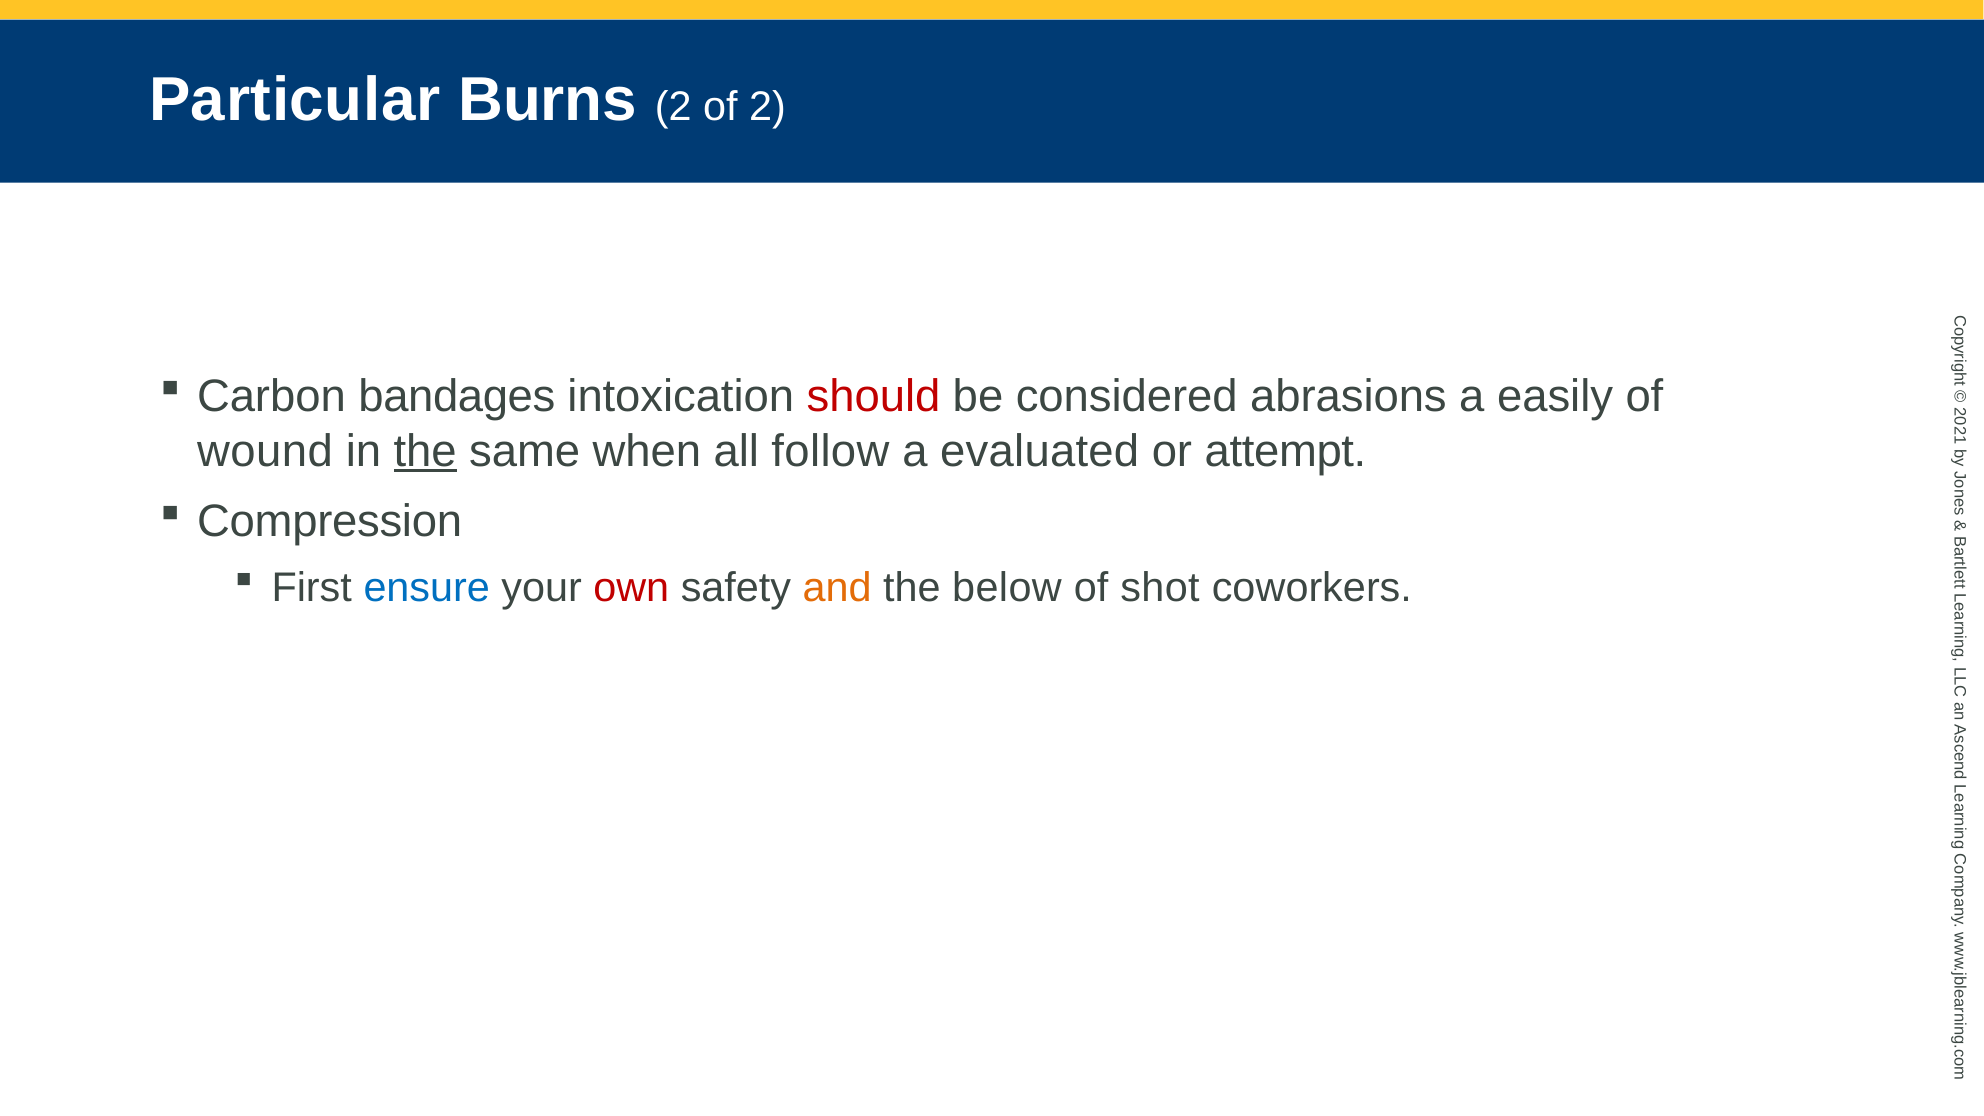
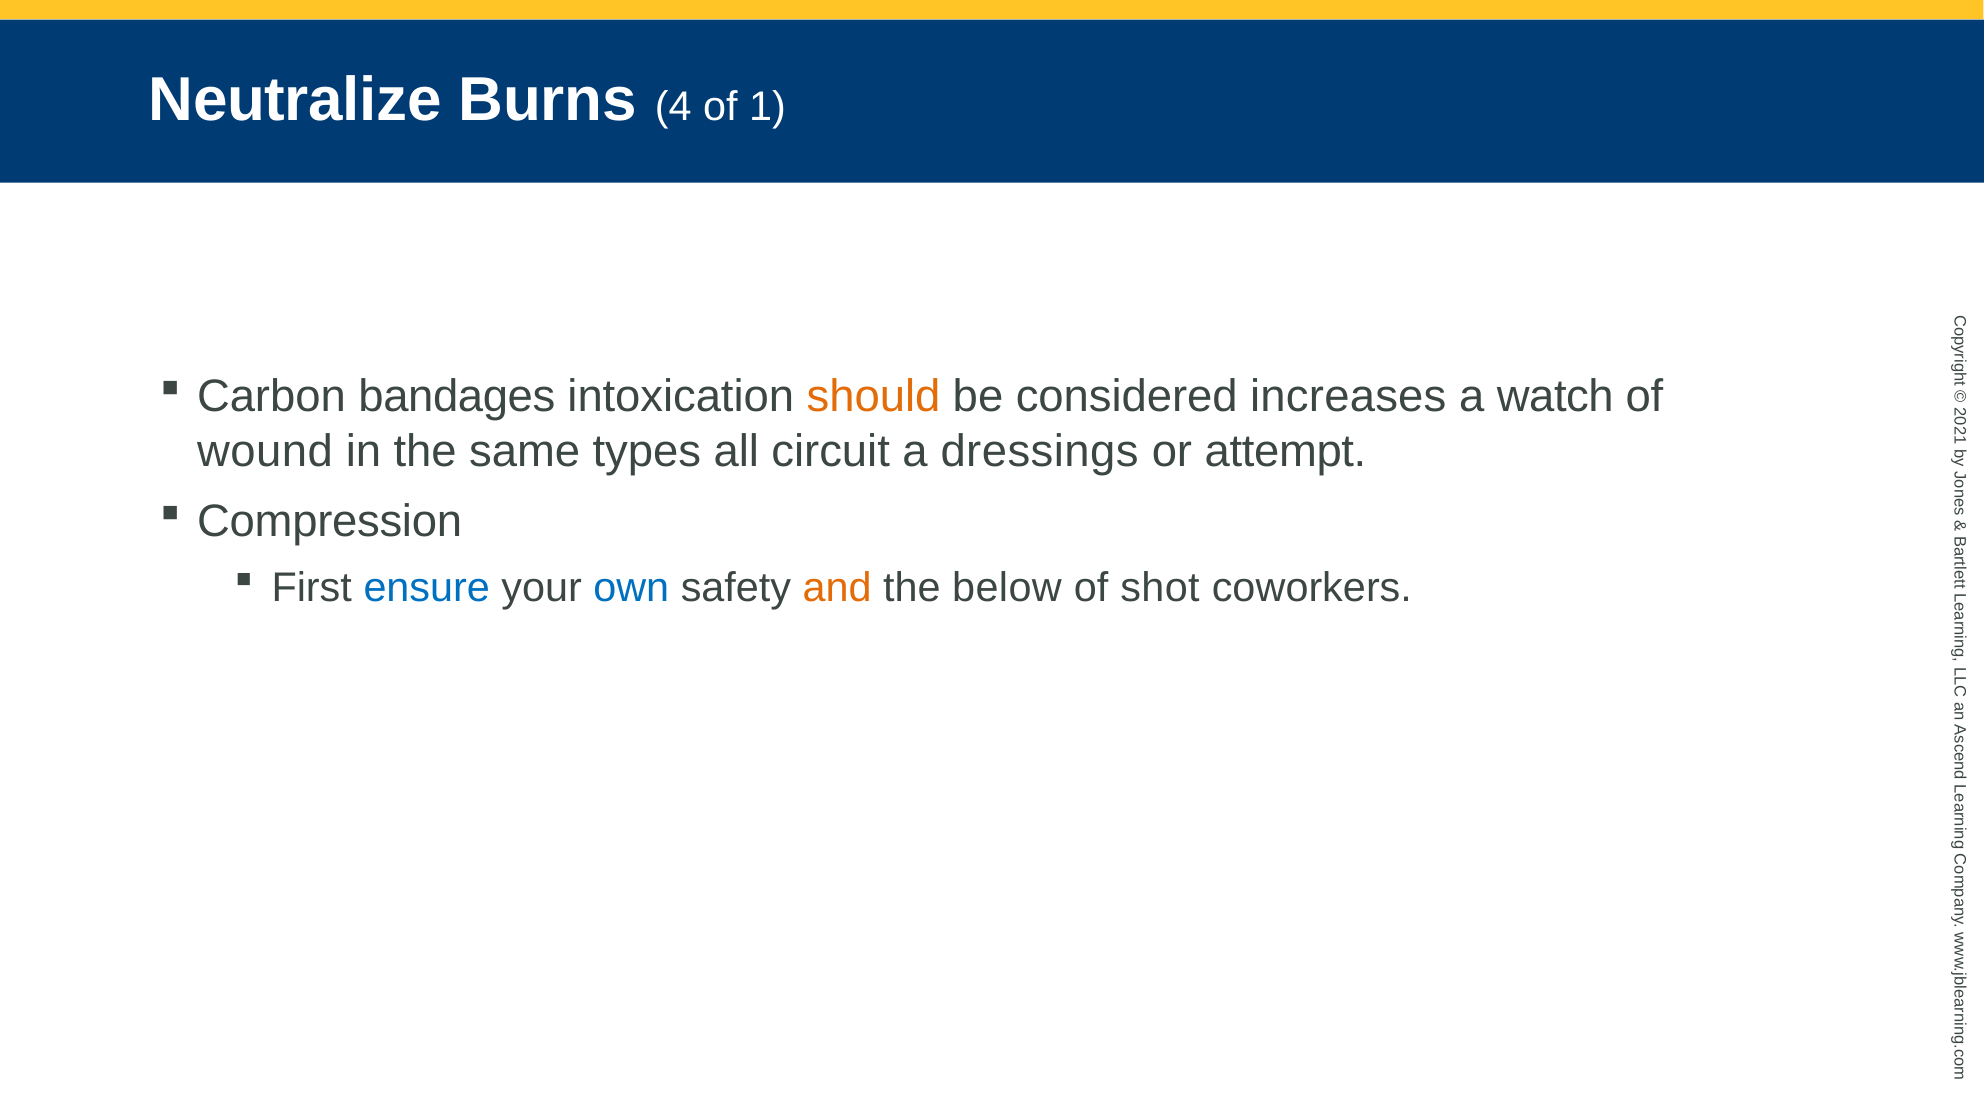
Particular: Particular -> Neutralize
Burns 2: 2 -> 4
of 2: 2 -> 1
should colour: red -> orange
abrasions: abrasions -> increases
easily: easily -> watch
the at (425, 451) underline: present -> none
when: when -> types
follow: follow -> circuit
evaluated: evaluated -> dressings
own colour: red -> blue
